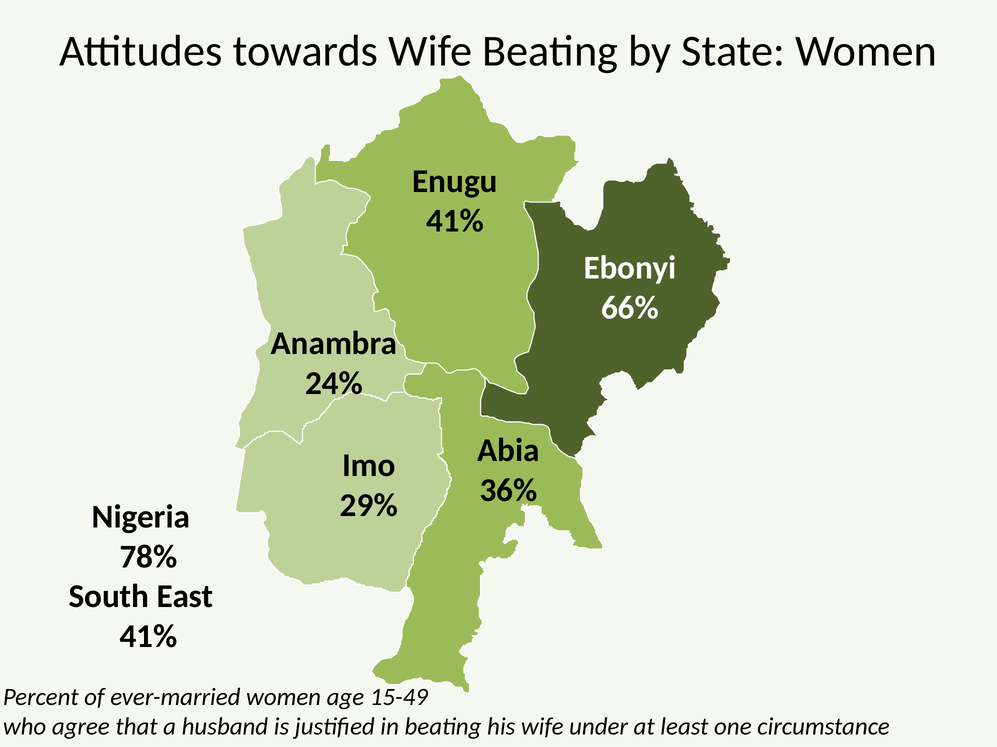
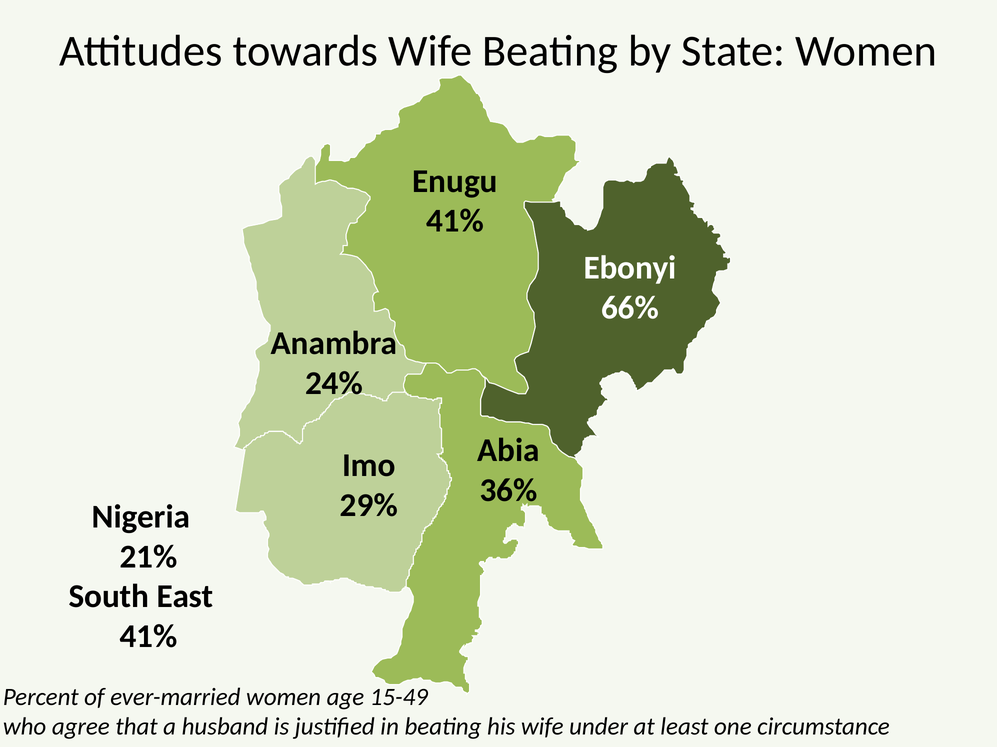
78%: 78% -> 21%
